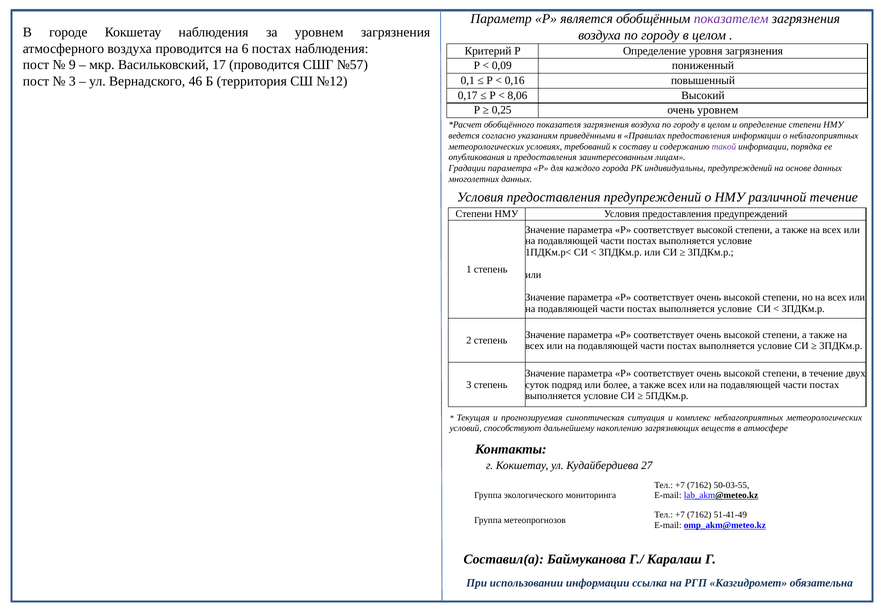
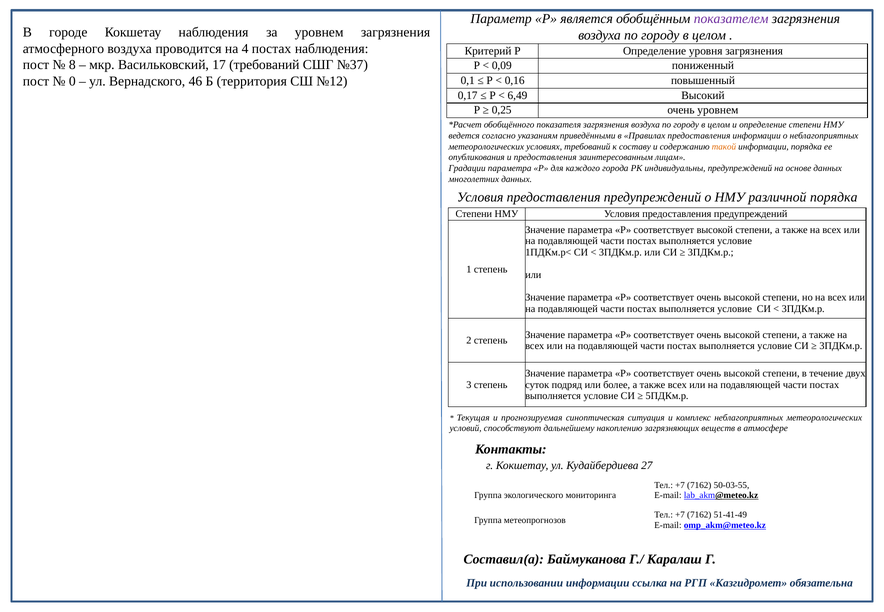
6: 6 -> 4
9: 9 -> 8
17 проводится: проводится -> требований
№57: №57 -> №37
3 at (72, 81): 3 -> 0
8,06: 8,06 -> 6,49
такой colour: purple -> orange
различной течение: течение -> порядка
